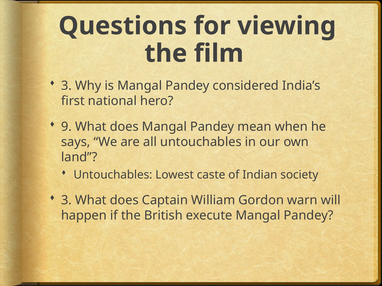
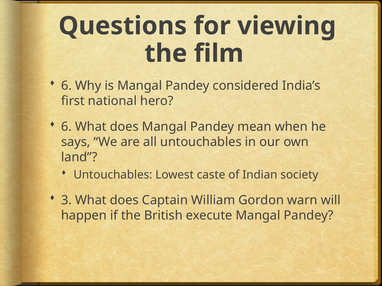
3 at (66, 86): 3 -> 6
9 at (66, 127): 9 -> 6
